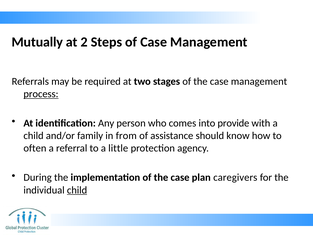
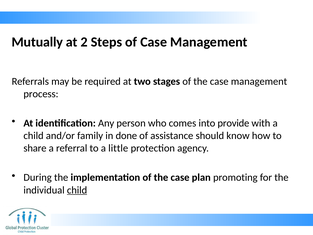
process underline: present -> none
from: from -> done
often: often -> share
caregivers: caregivers -> promoting
